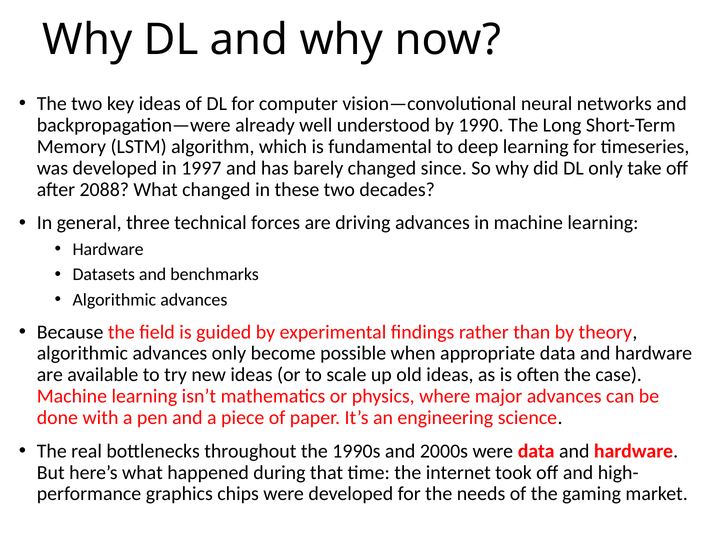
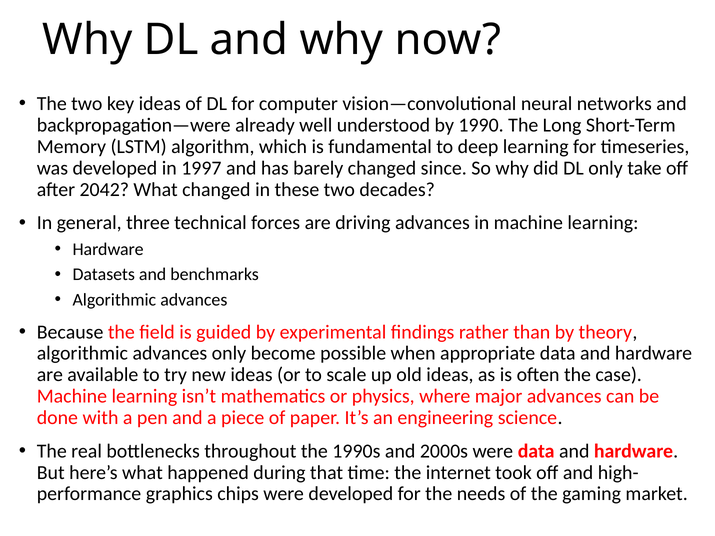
2088: 2088 -> 2042
